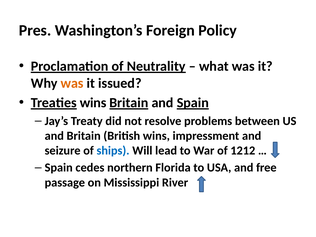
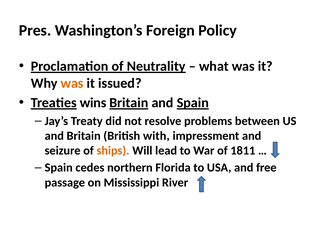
British wins: wins -> with
ships colour: blue -> orange
1212: 1212 -> 1811
